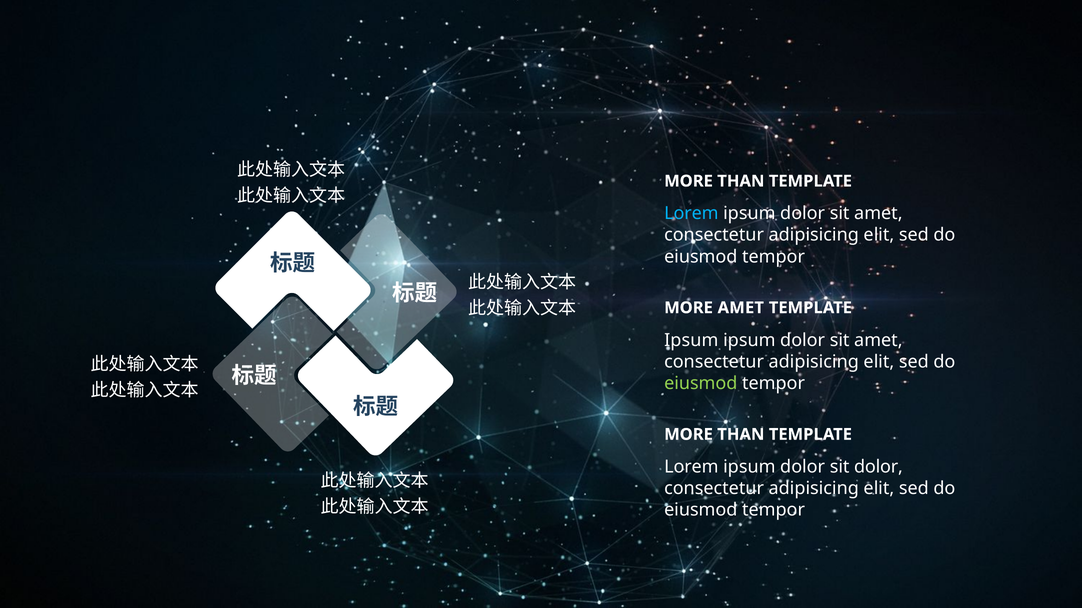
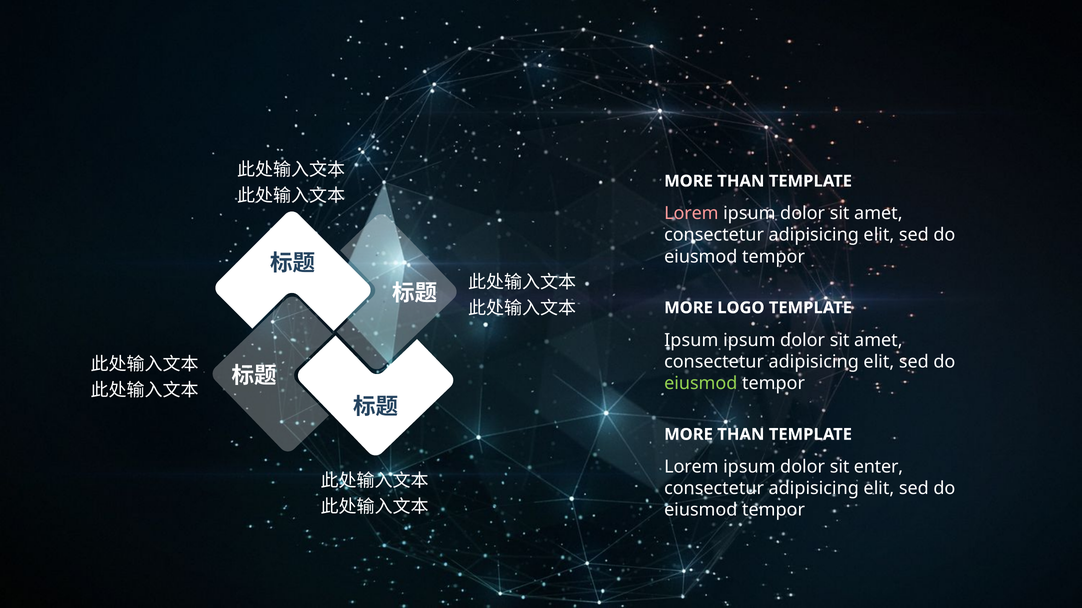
Lorem at (691, 214) colour: light blue -> pink
MORE AMET: AMET -> LOGO
sit dolor: dolor -> enter
